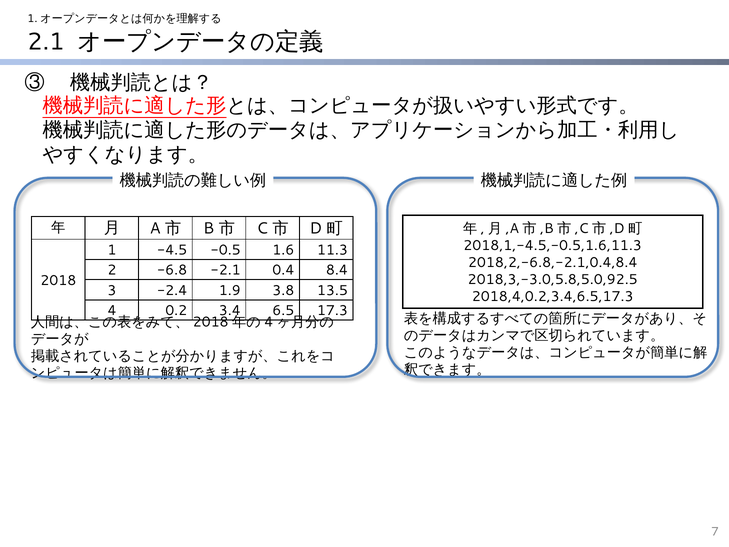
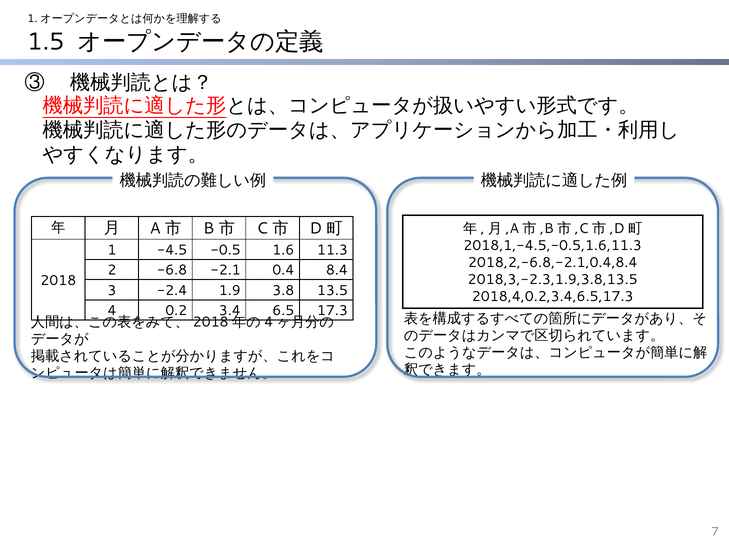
2.1: 2.1 -> 1.5
2018,3,-3.0,5.8,5.0,92.5: 2018,3,-3.0,5.8,5.0,92.5 -> 2018,3,-2.3,1.9,3.8,13.5
